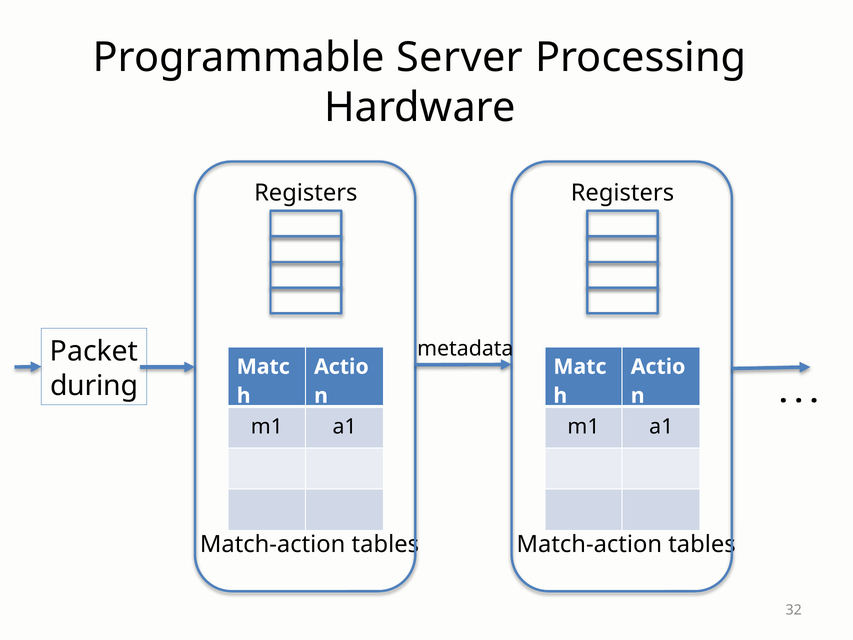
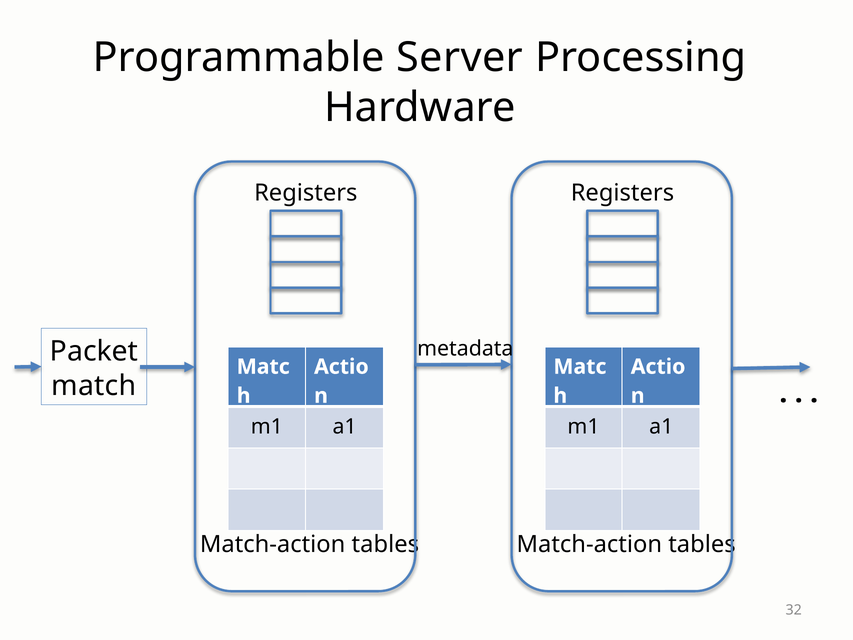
during: during -> match
